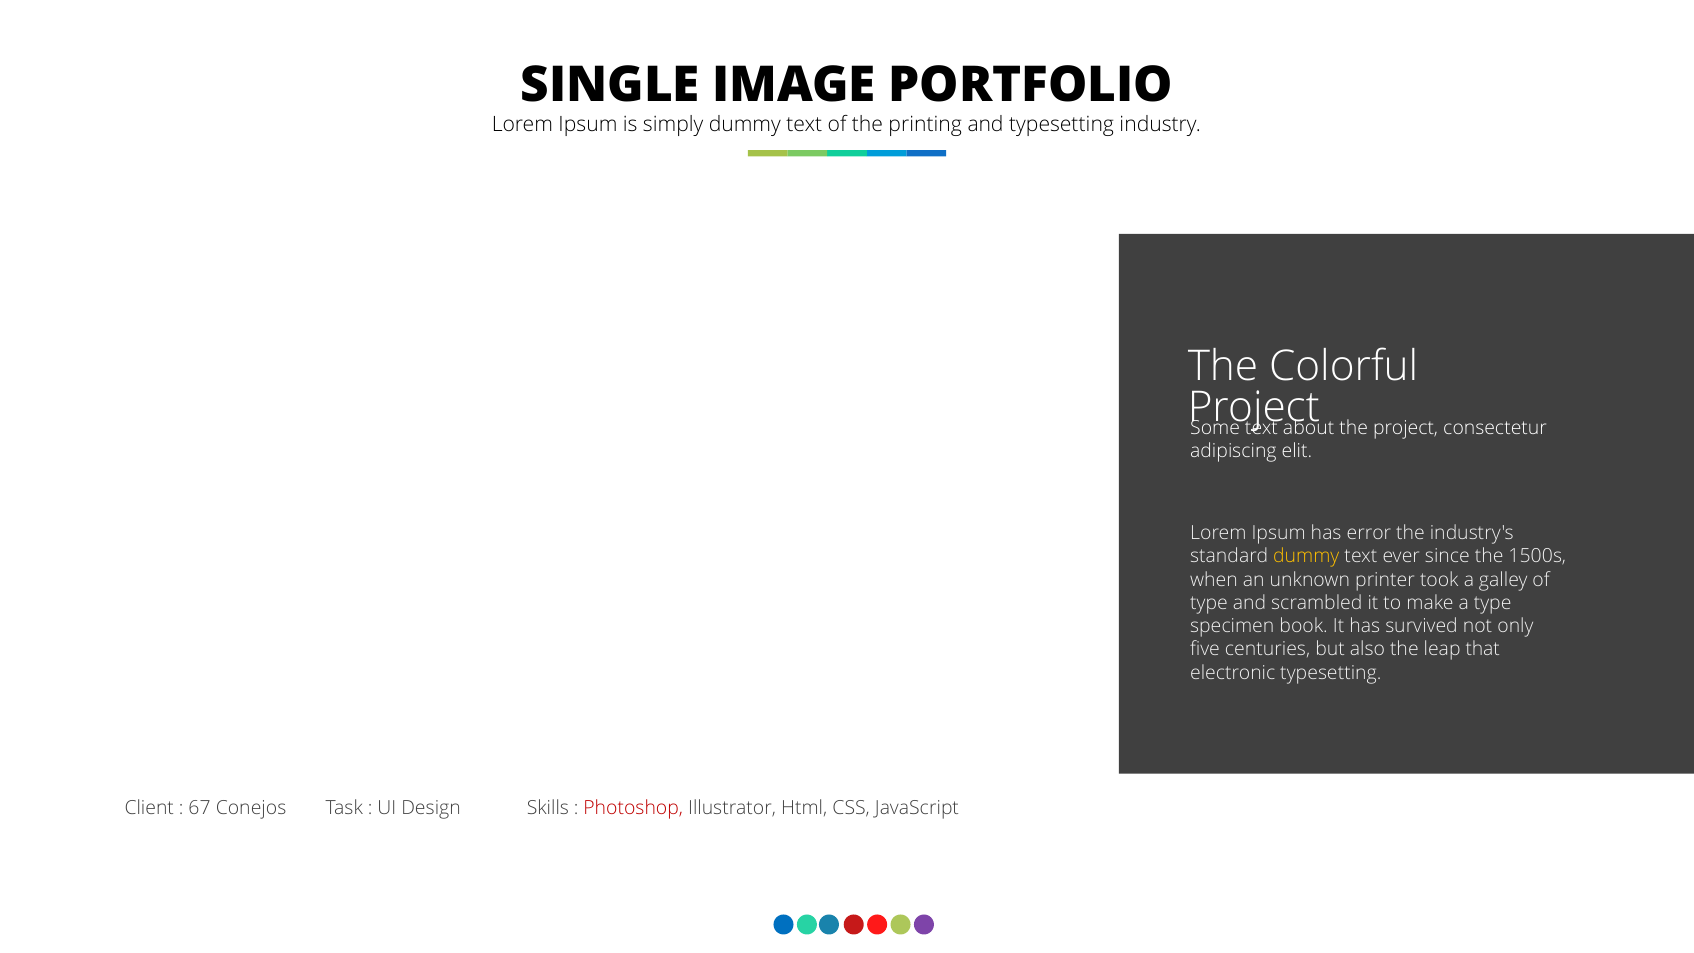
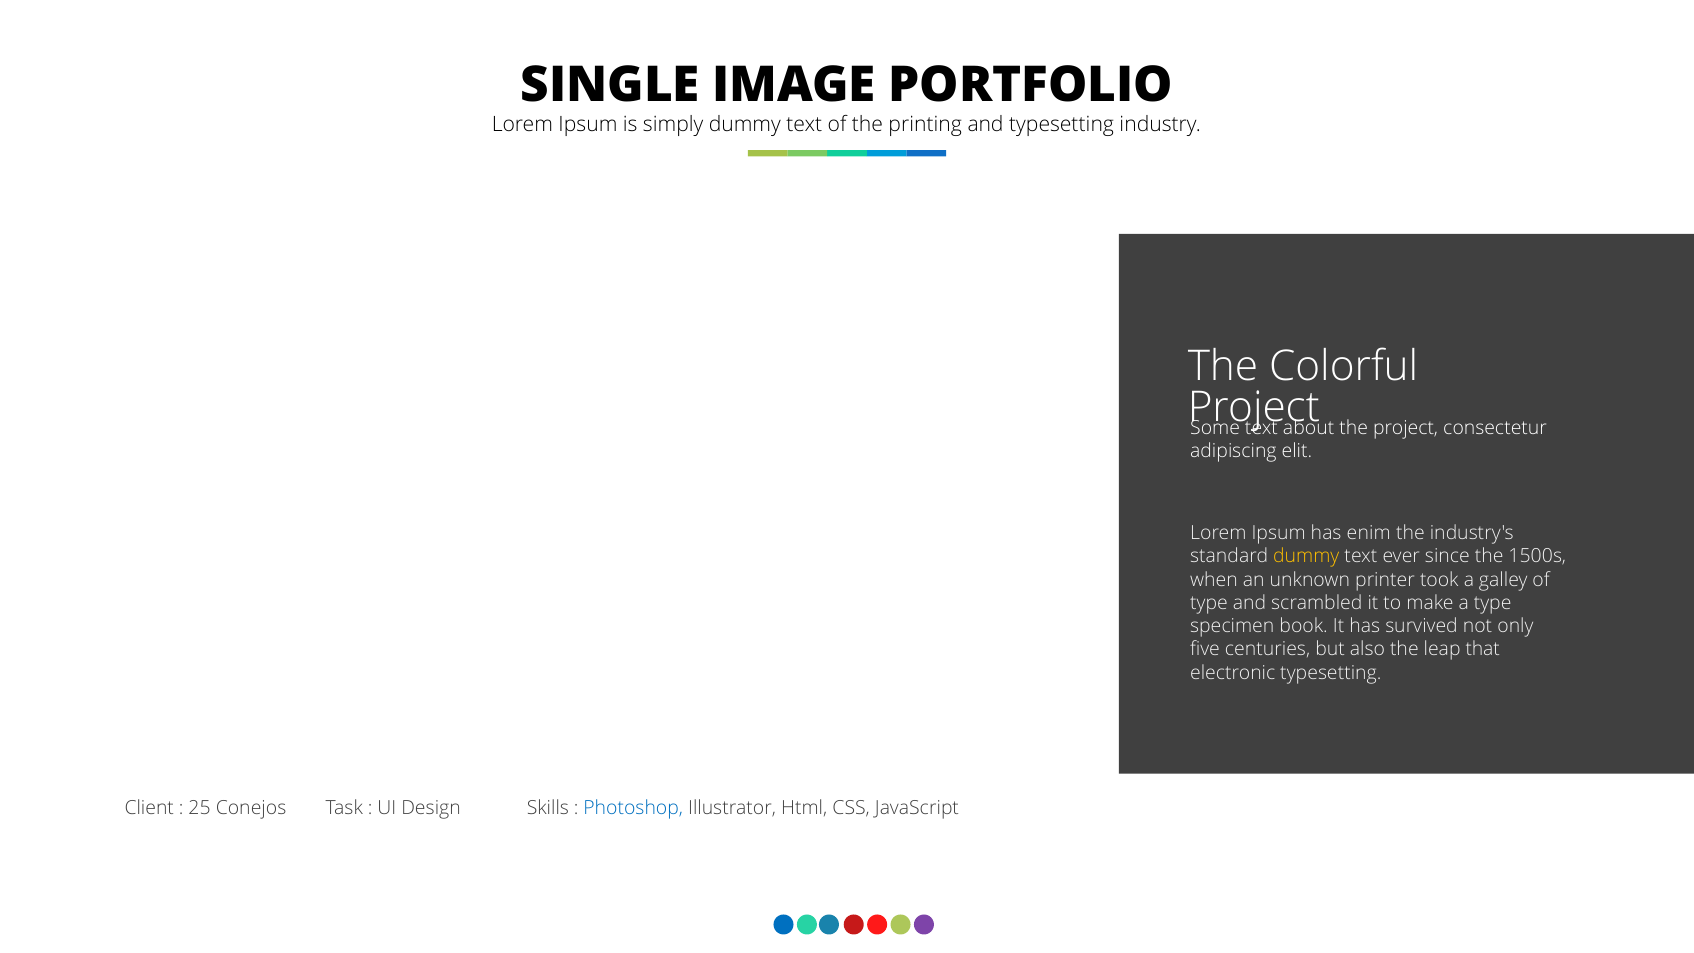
error: error -> enim
67: 67 -> 25
Photoshop colour: red -> blue
